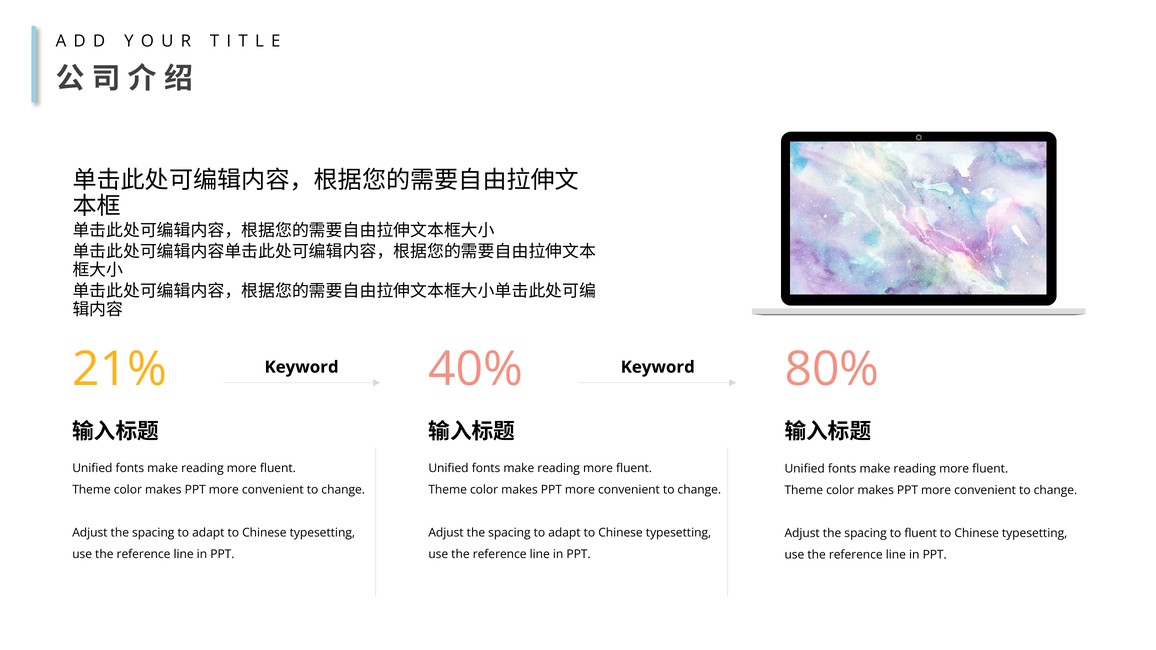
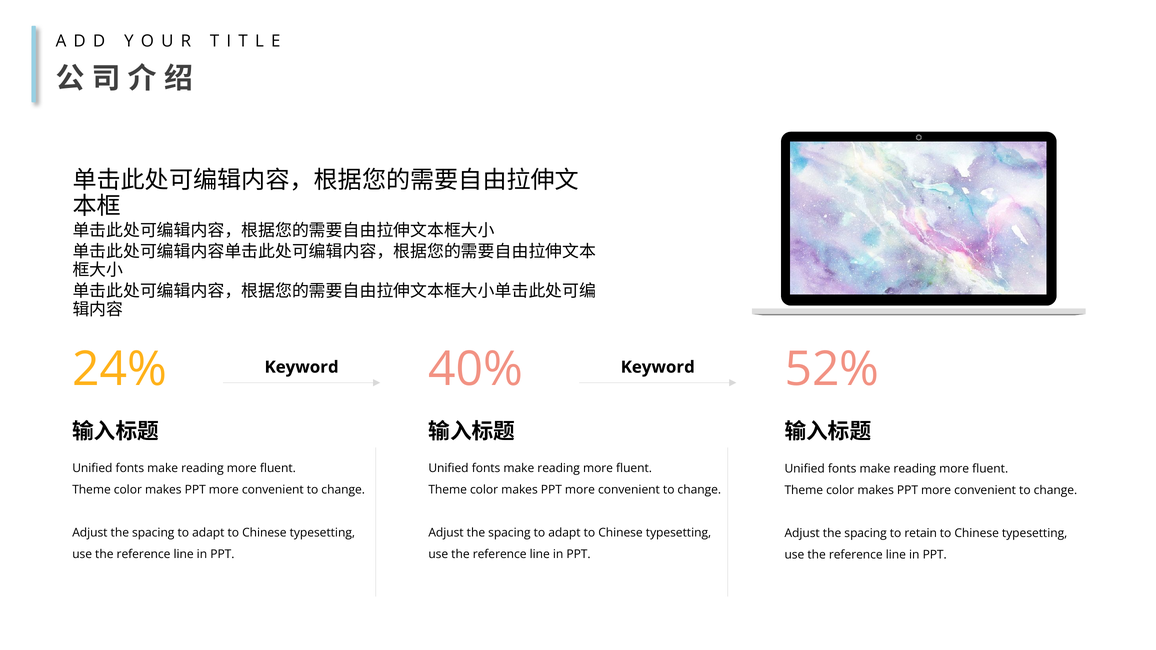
21%: 21% -> 24%
80%: 80% -> 52%
to fluent: fluent -> retain
